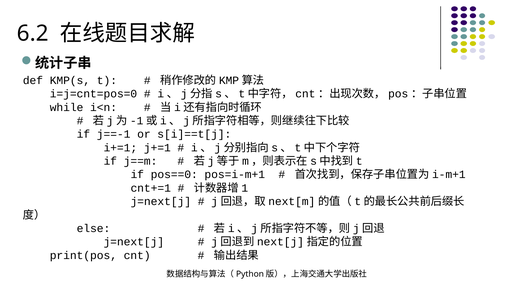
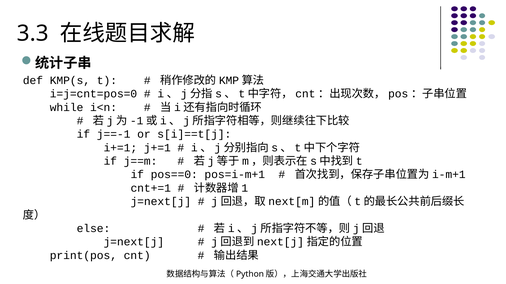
6.2: 6.2 -> 3.3
